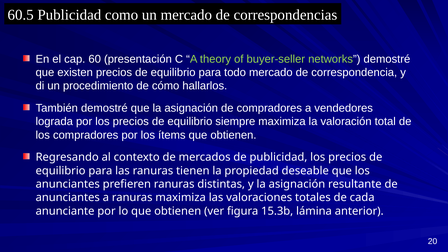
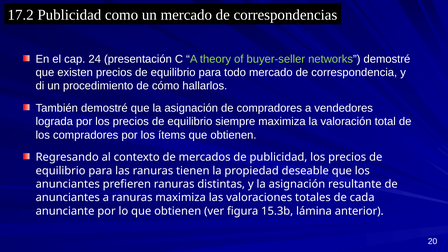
60.5: 60.5 -> 17.2
60: 60 -> 24
